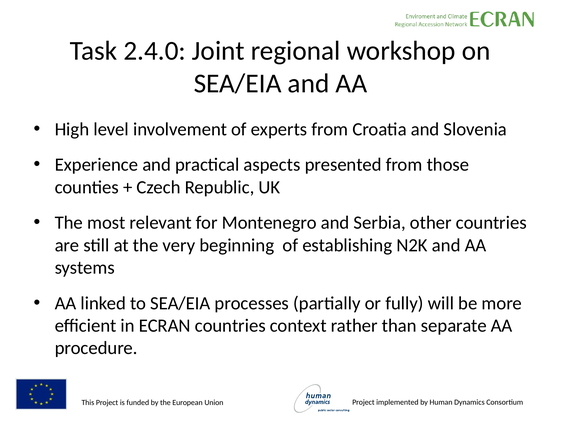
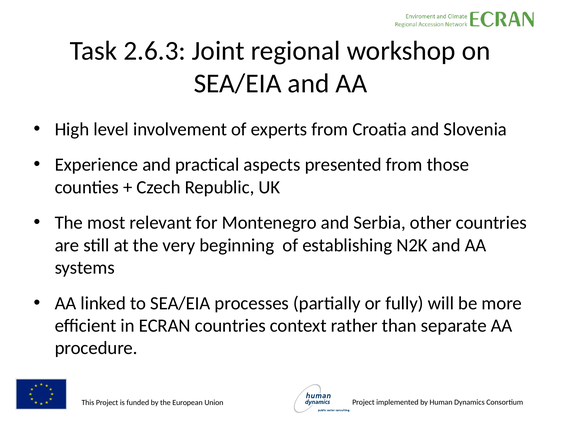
2.4.0: 2.4.0 -> 2.6.3
